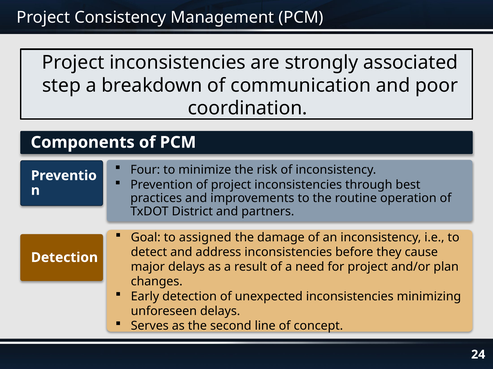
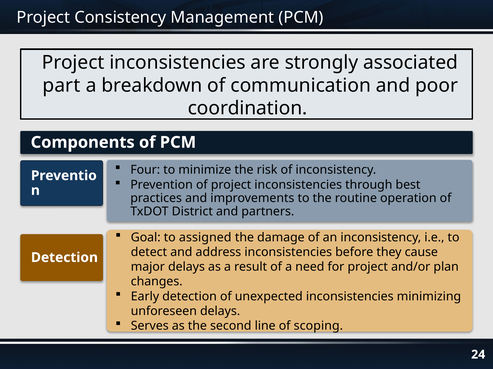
step: step -> part
concept: concept -> scoping
